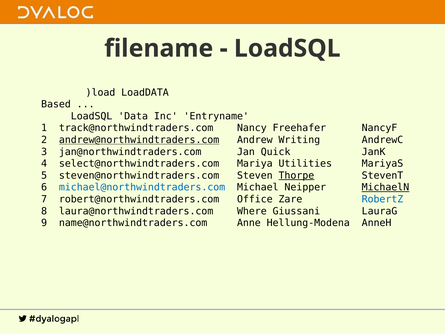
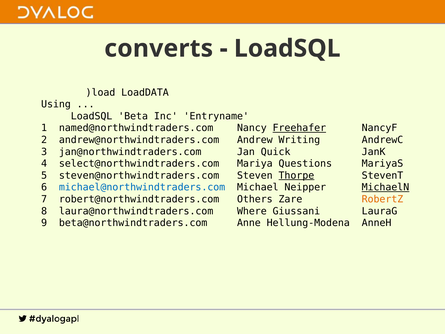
filename: filename -> converts
Based: Based -> Using
Data: Data -> Beta
track@northwindtraders.com: track@northwindtraders.com -> named@northwindtraders.com
Freehafer underline: none -> present
andrew@northwindtraders.com underline: present -> none
Utilities: Utilities -> Questions
Office: Office -> Others
RobertZ colour: blue -> orange
name@northwindtraders.com: name@northwindtraders.com -> beta@northwindtraders.com
